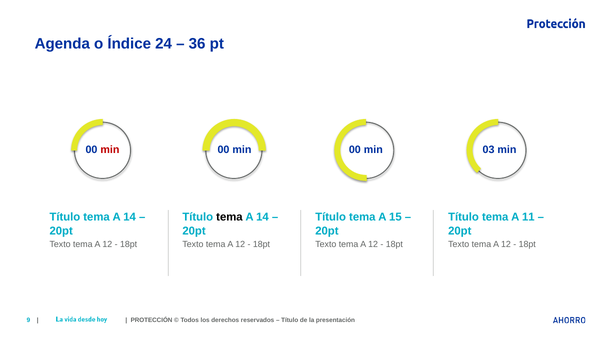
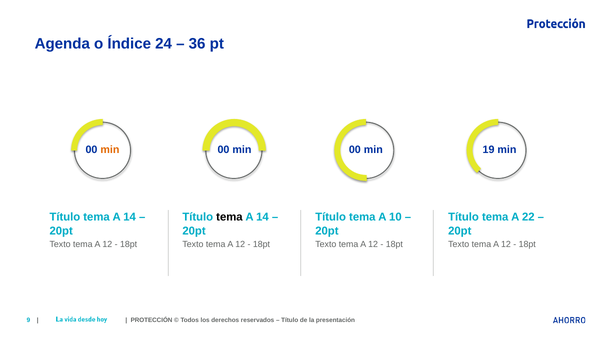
min at (110, 150) colour: red -> orange
03: 03 -> 19
15: 15 -> 10
11: 11 -> 22
